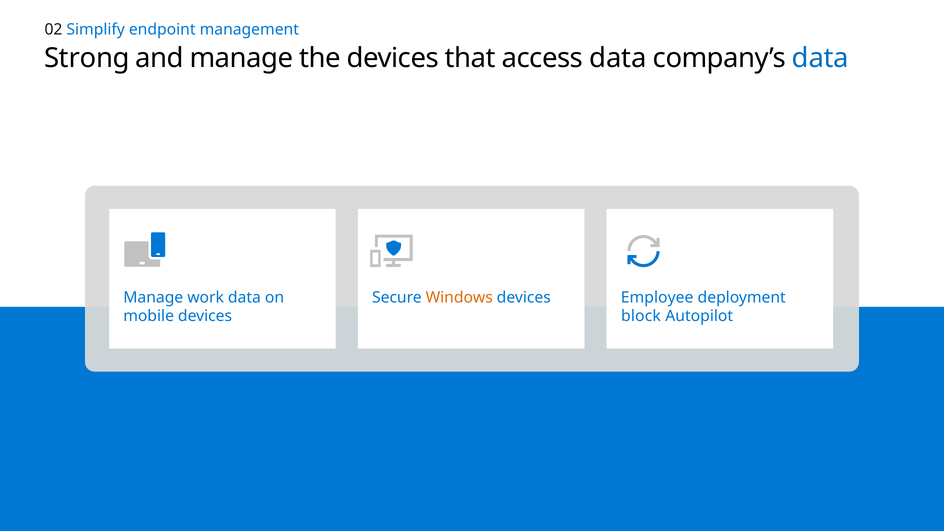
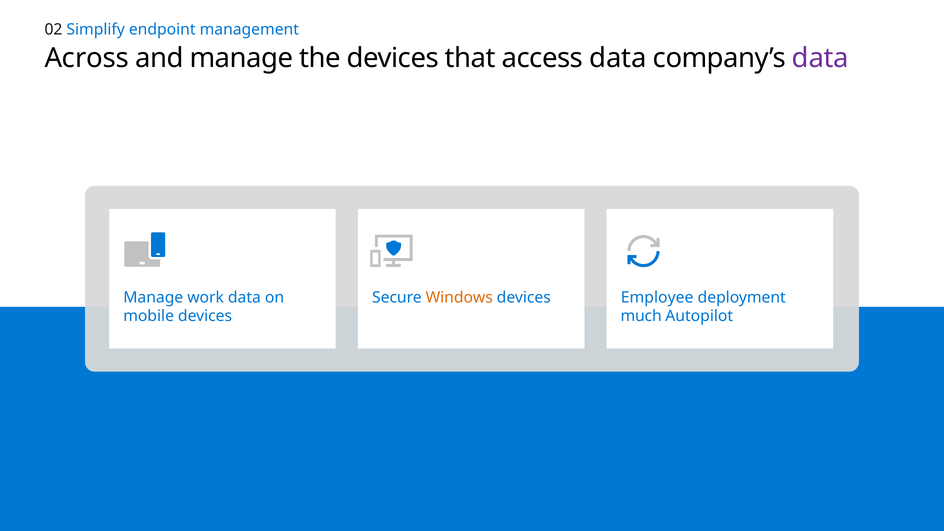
Strong: Strong -> Across
data at (820, 58) colour: blue -> purple
block: block -> much
